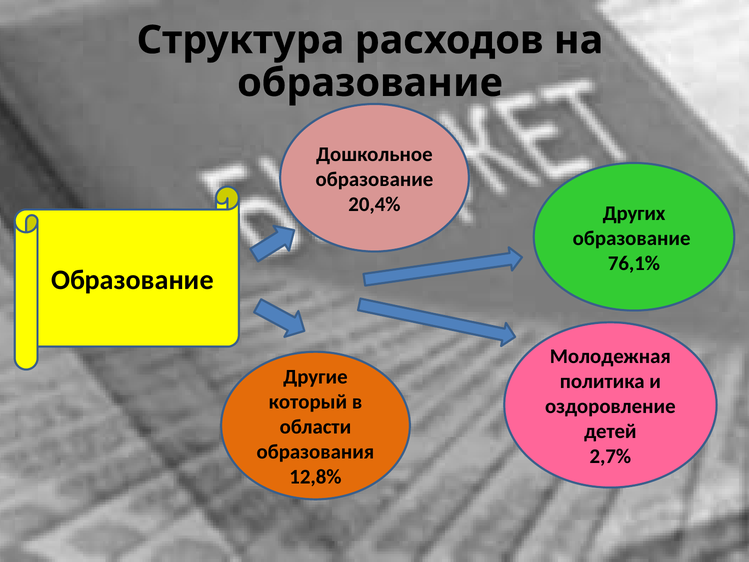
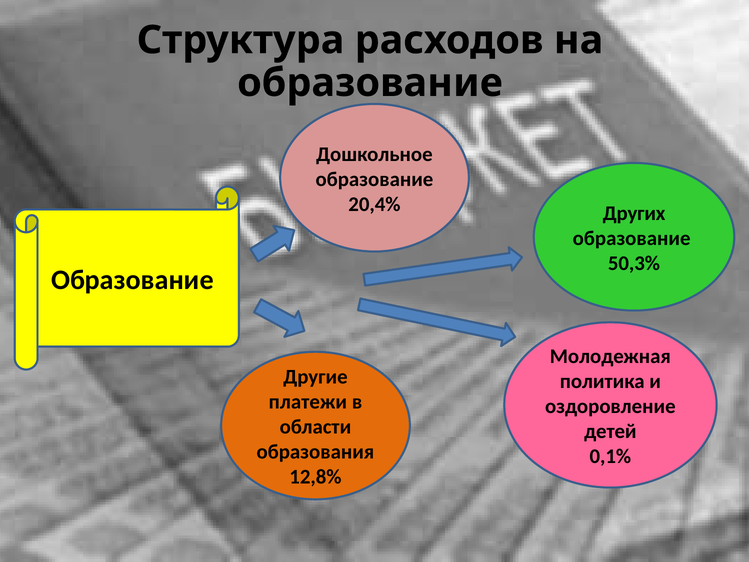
76,1%: 76,1% -> 50,3%
который: который -> платежи
2,7%: 2,7% -> 0,1%
